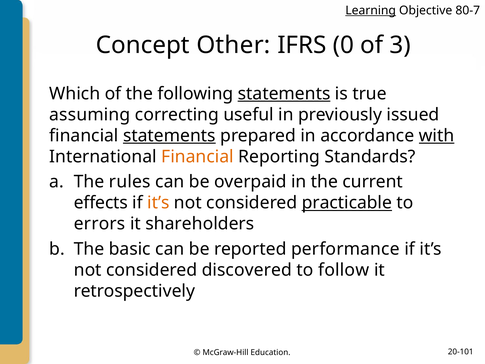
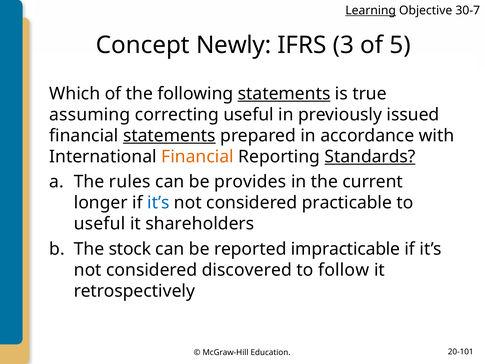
80-7: 80-7 -> 30-7
Other: Other -> Newly
0: 0 -> 3
3: 3 -> 5
with underline: present -> none
Standards underline: none -> present
overpaid: overpaid -> provides
effects: effects -> longer
it’s at (158, 203) colour: orange -> blue
practicable underline: present -> none
errors at (100, 224): errors -> useful
basic: basic -> stock
performance: performance -> impracticable
